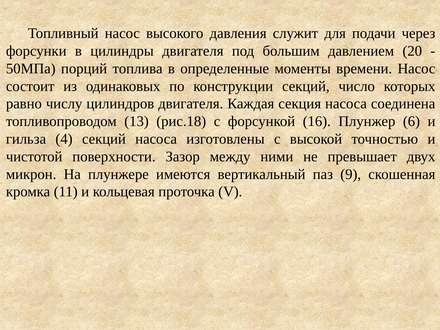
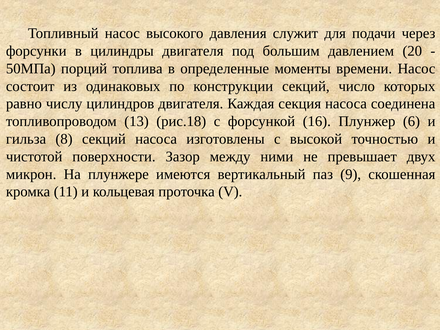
4: 4 -> 8
